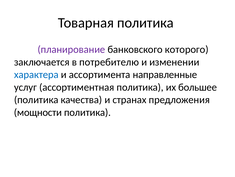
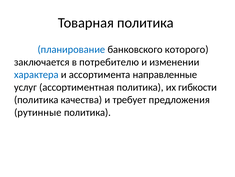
планирование colour: purple -> blue
большее: большее -> гибкости
странах: странах -> требует
мощности: мощности -> рутинные
